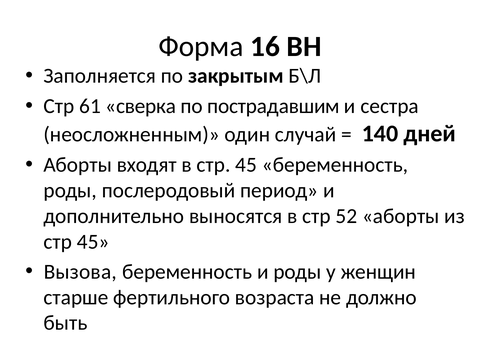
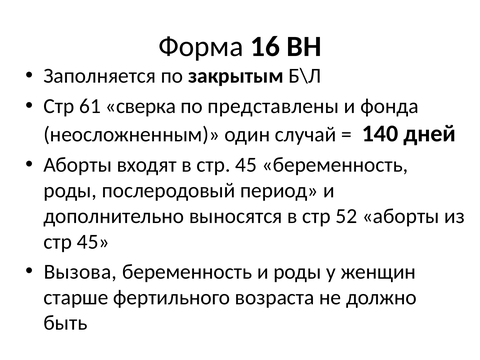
пострадавшим: пострадавшим -> представлены
сестра: сестра -> фонда
